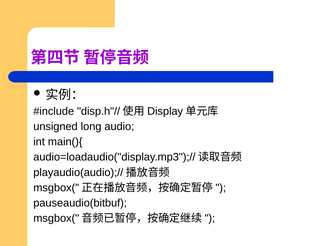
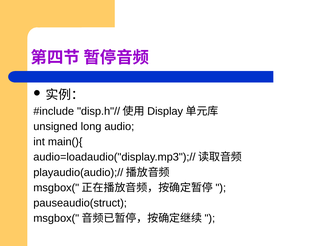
pauseaudio(bitbuf: pauseaudio(bitbuf -> pauseaudio(struct
